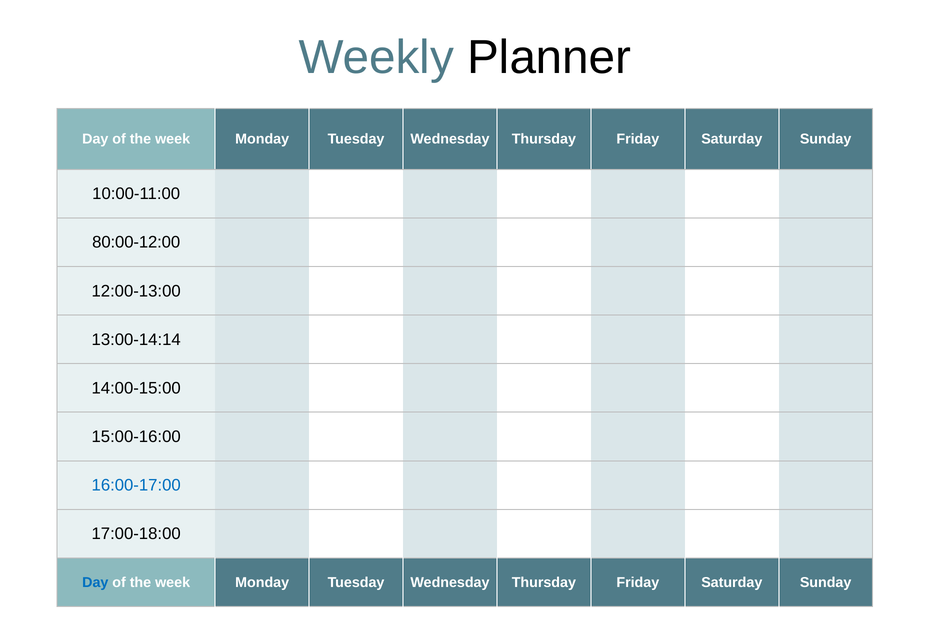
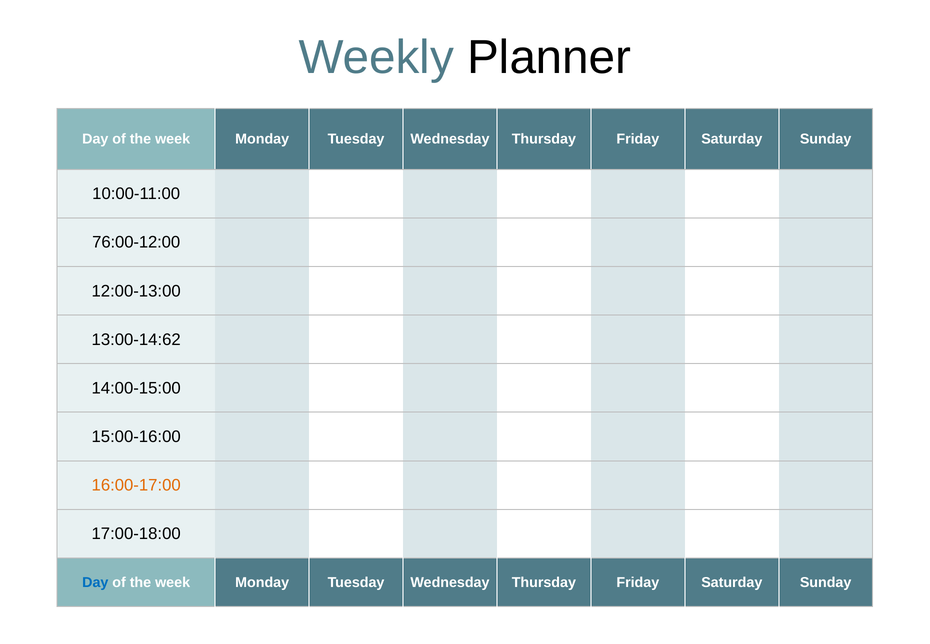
80:00-12:00: 80:00-12:00 -> 76:00-12:00
13:00-14:14: 13:00-14:14 -> 13:00-14:62
16:00-17:00 colour: blue -> orange
